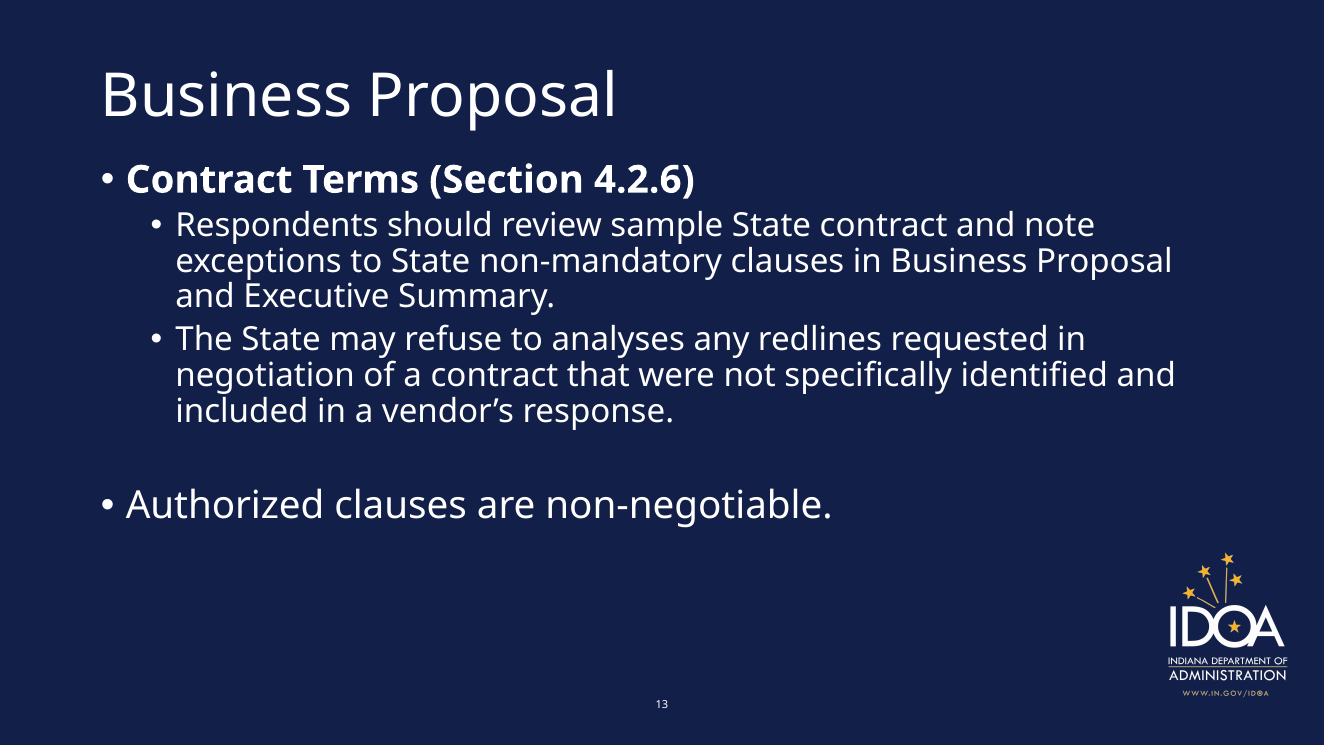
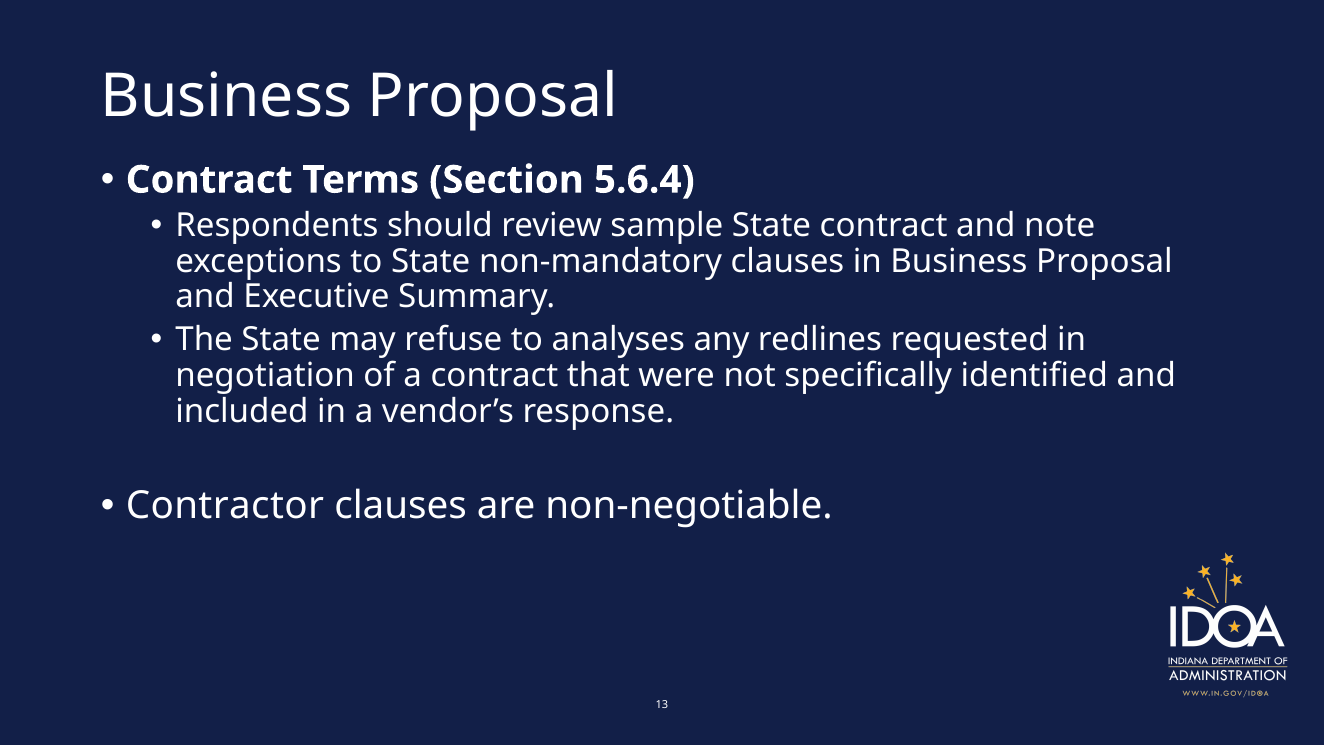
4.2.6: 4.2.6 -> 5.6.4
Authorized: Authorized -> Contractor
